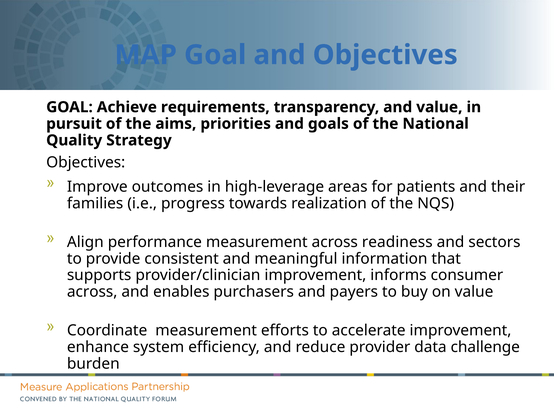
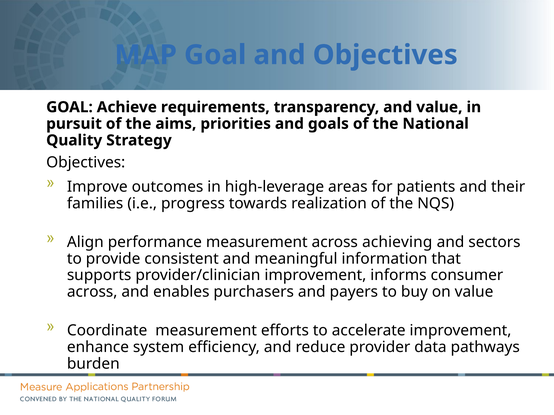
readiness: readiness -> achieving
challenge: challenge -> pathways
